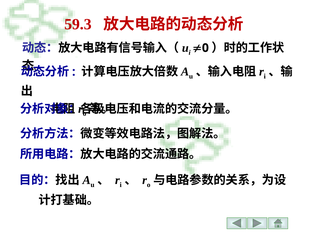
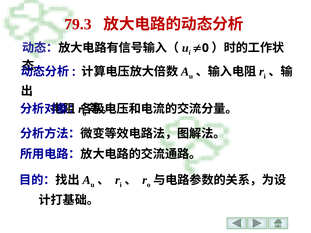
59.3: 59.3 -> 79.3
